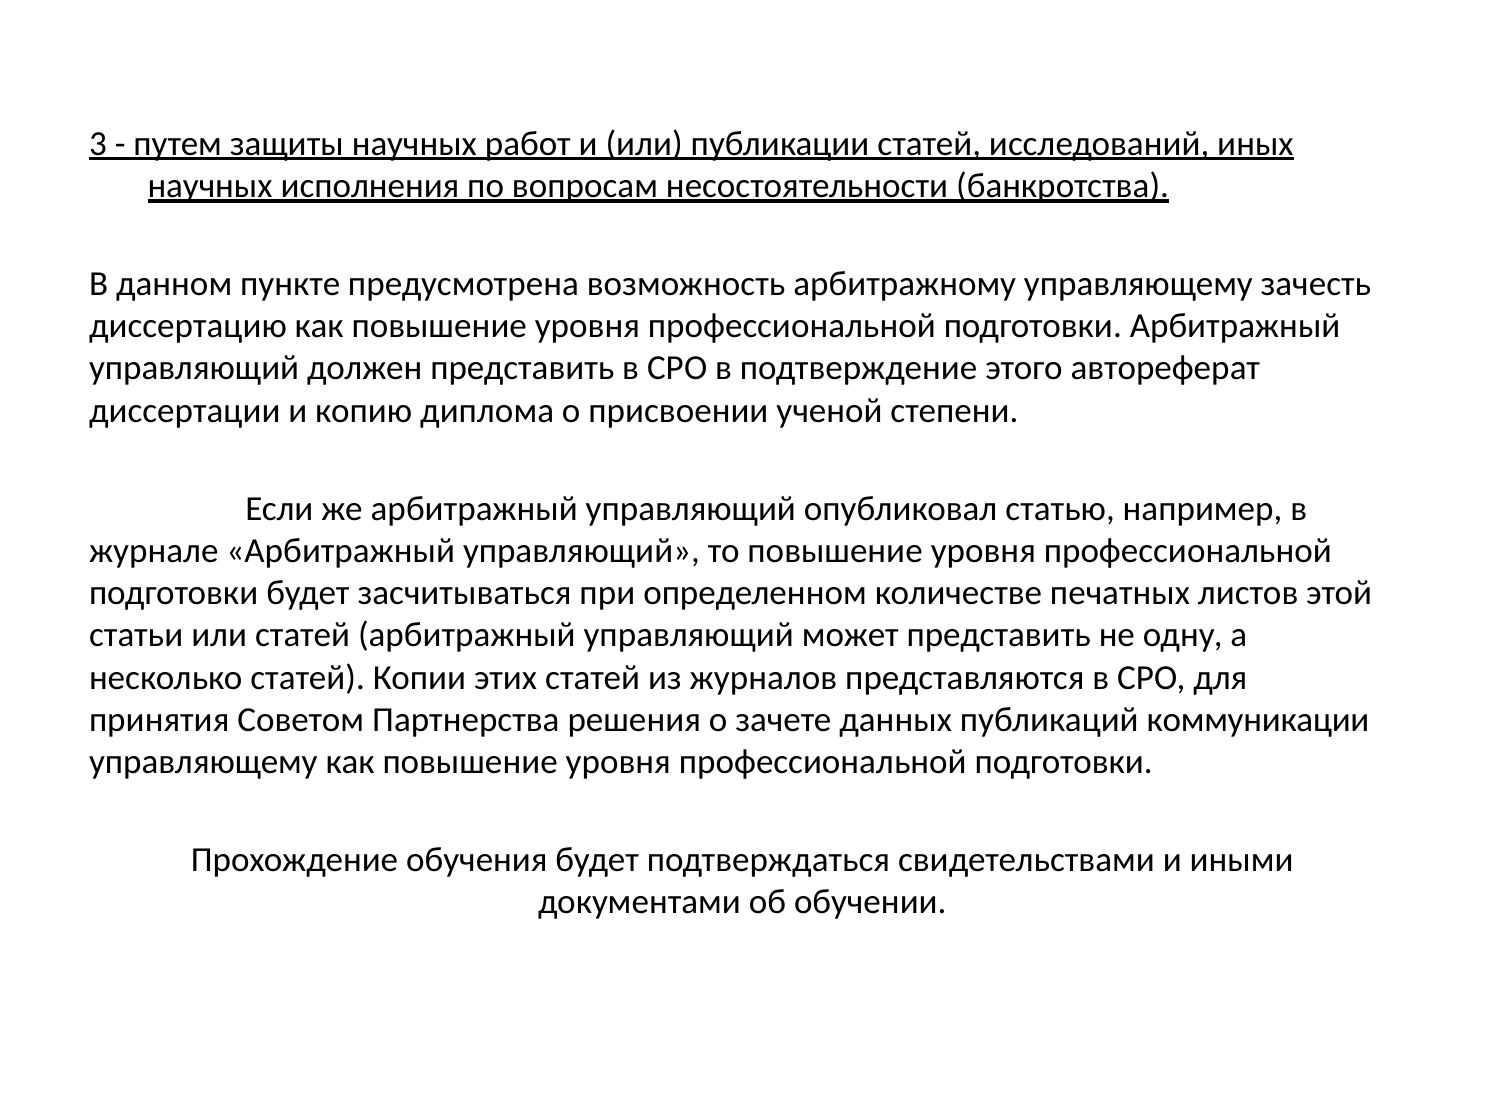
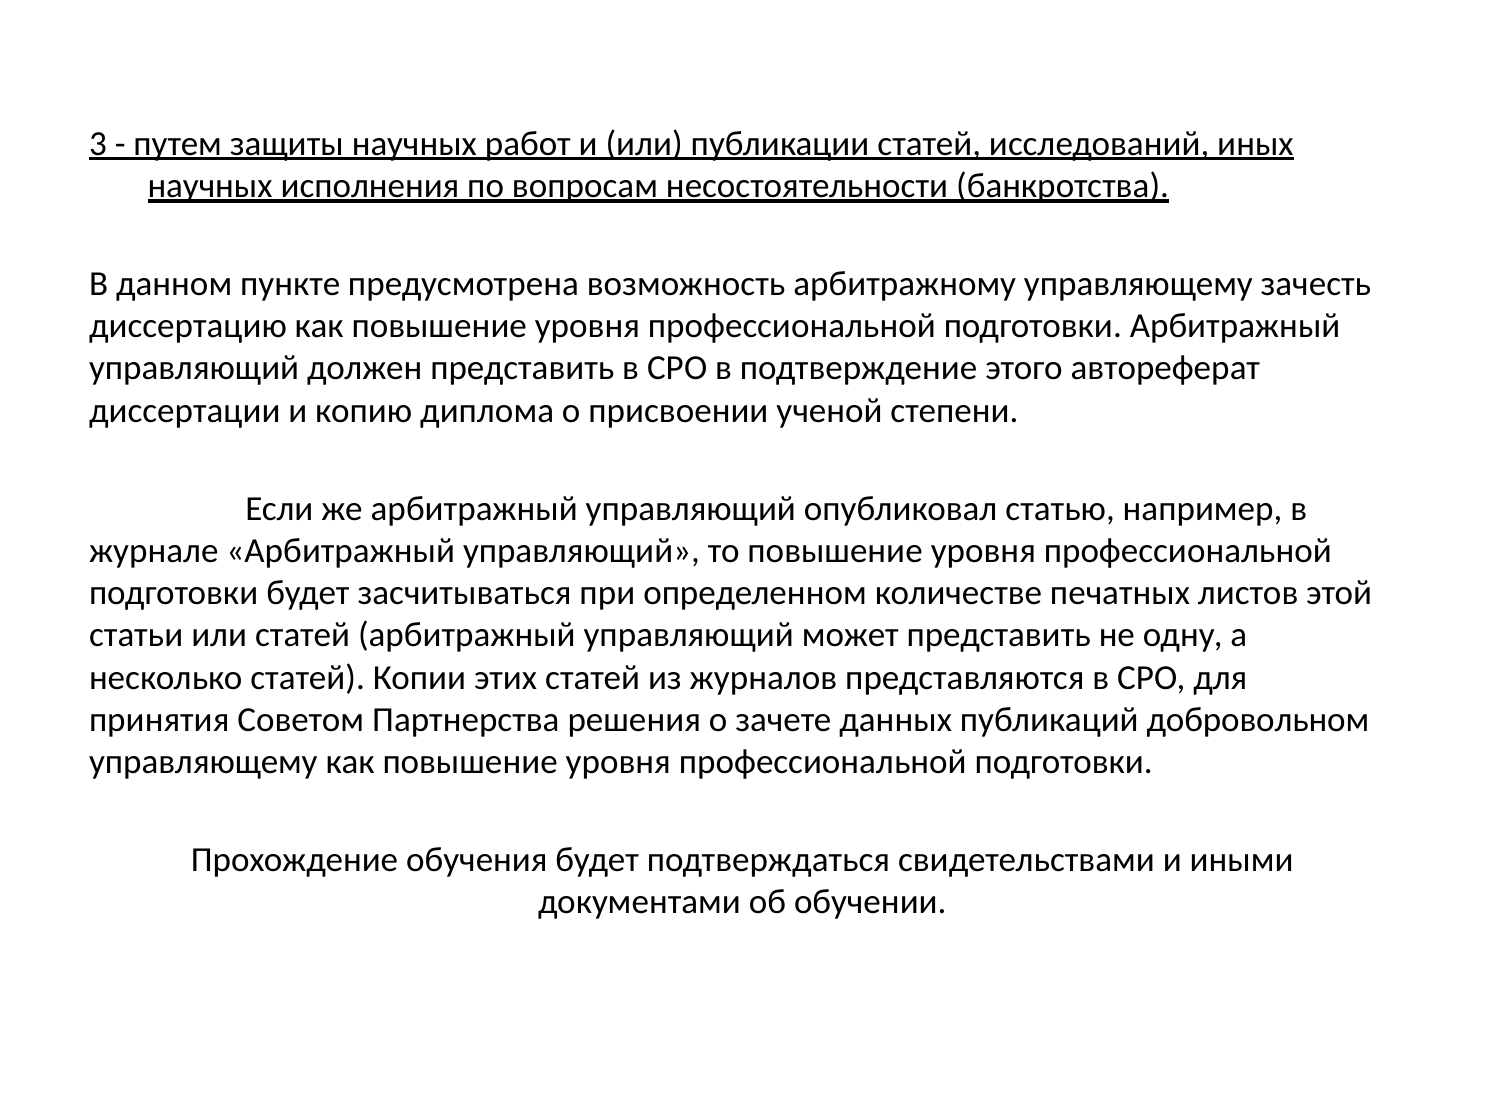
коммуникации: коммуникации -> добровольном
